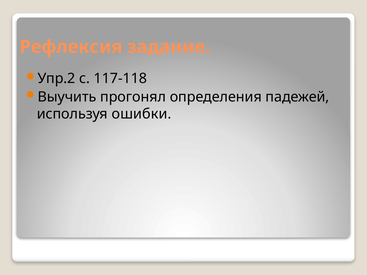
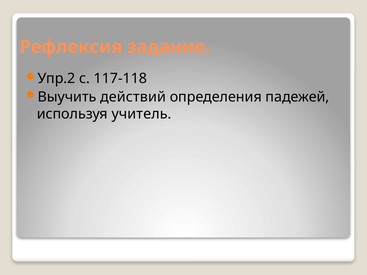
прогонял: прогонял -> действий
ошибки: ошибки -> учитель
